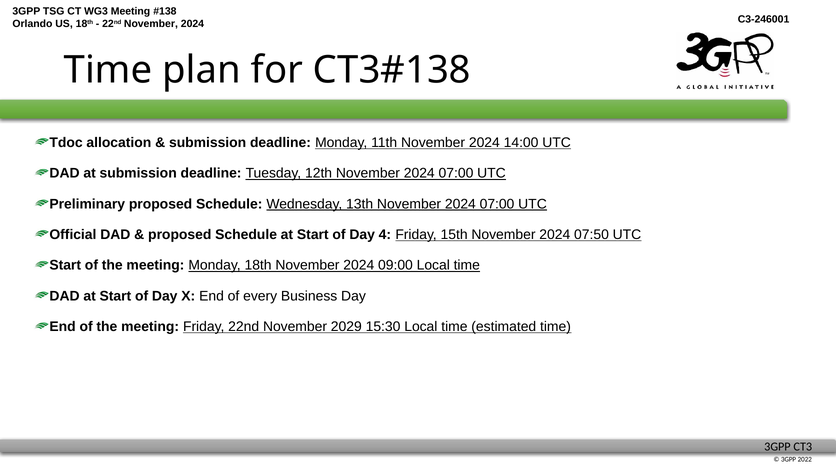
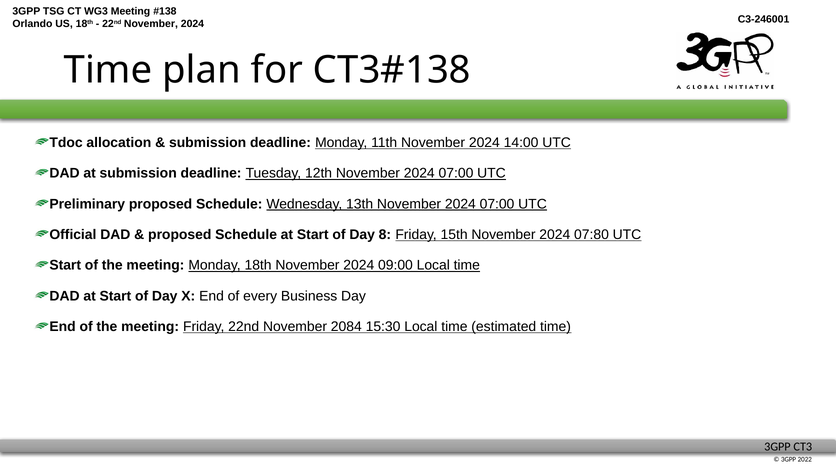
4: 4 -> 8
07:50: 07:50 -> 07:80
2029: 2029 -> 2084
